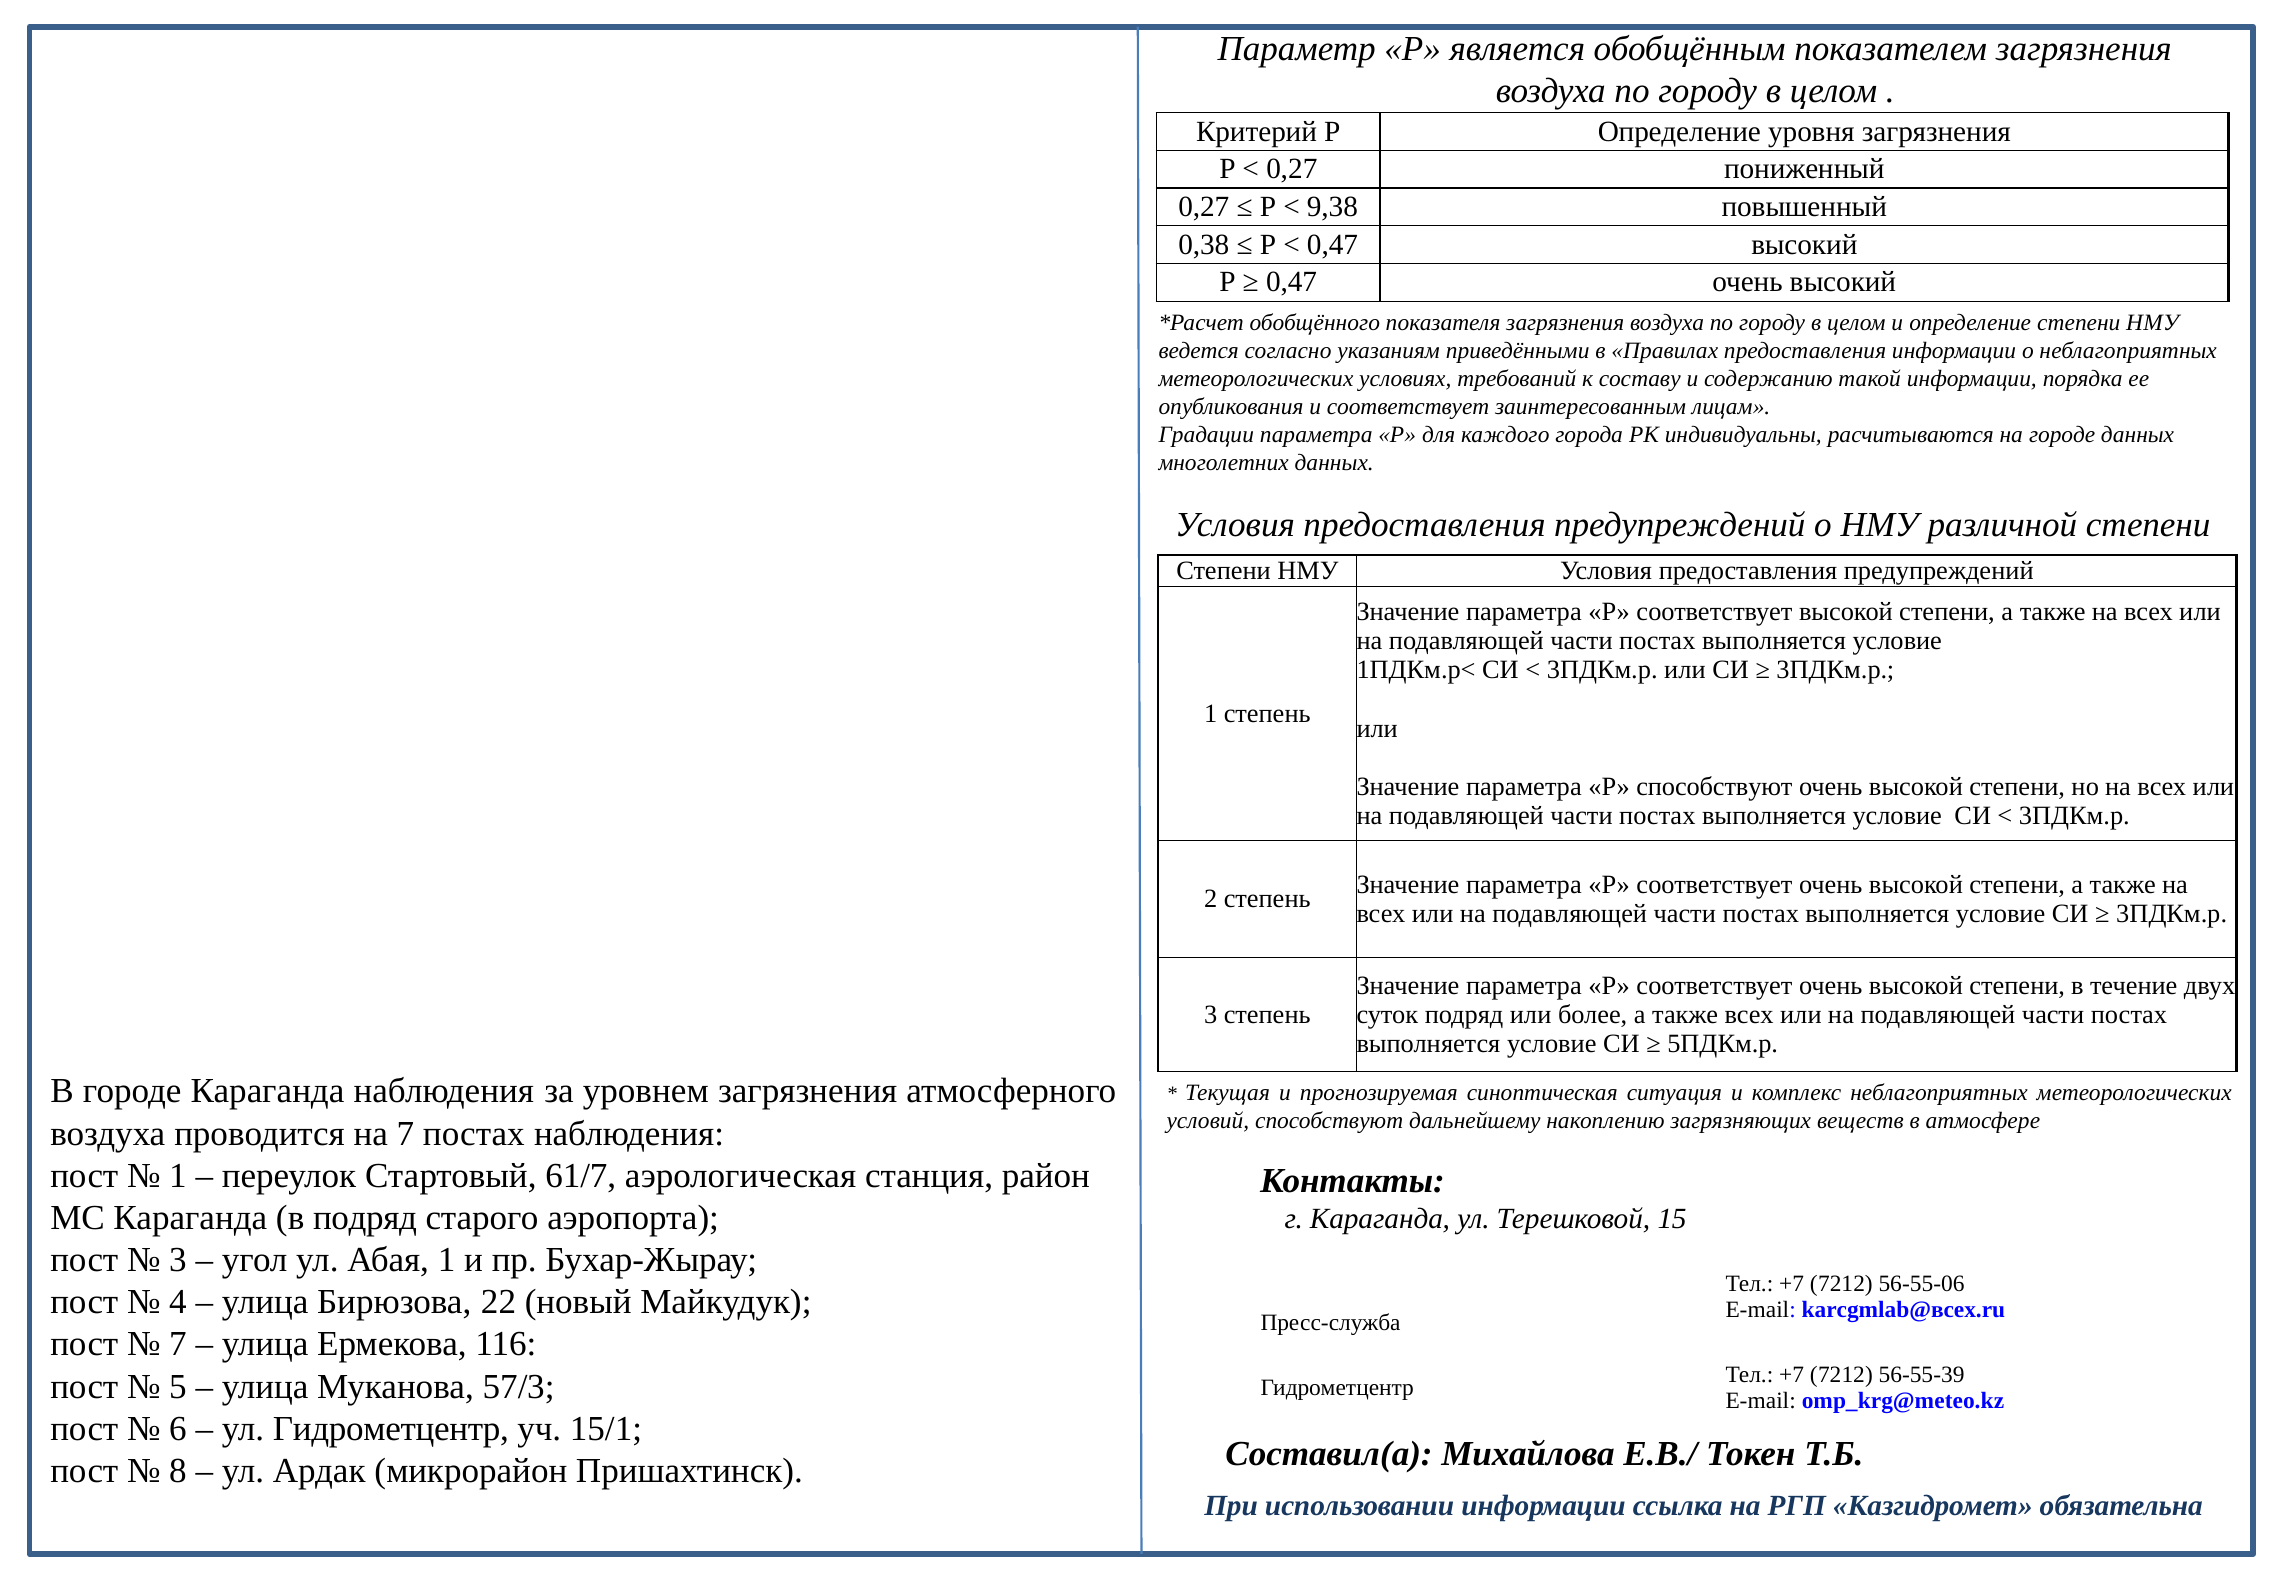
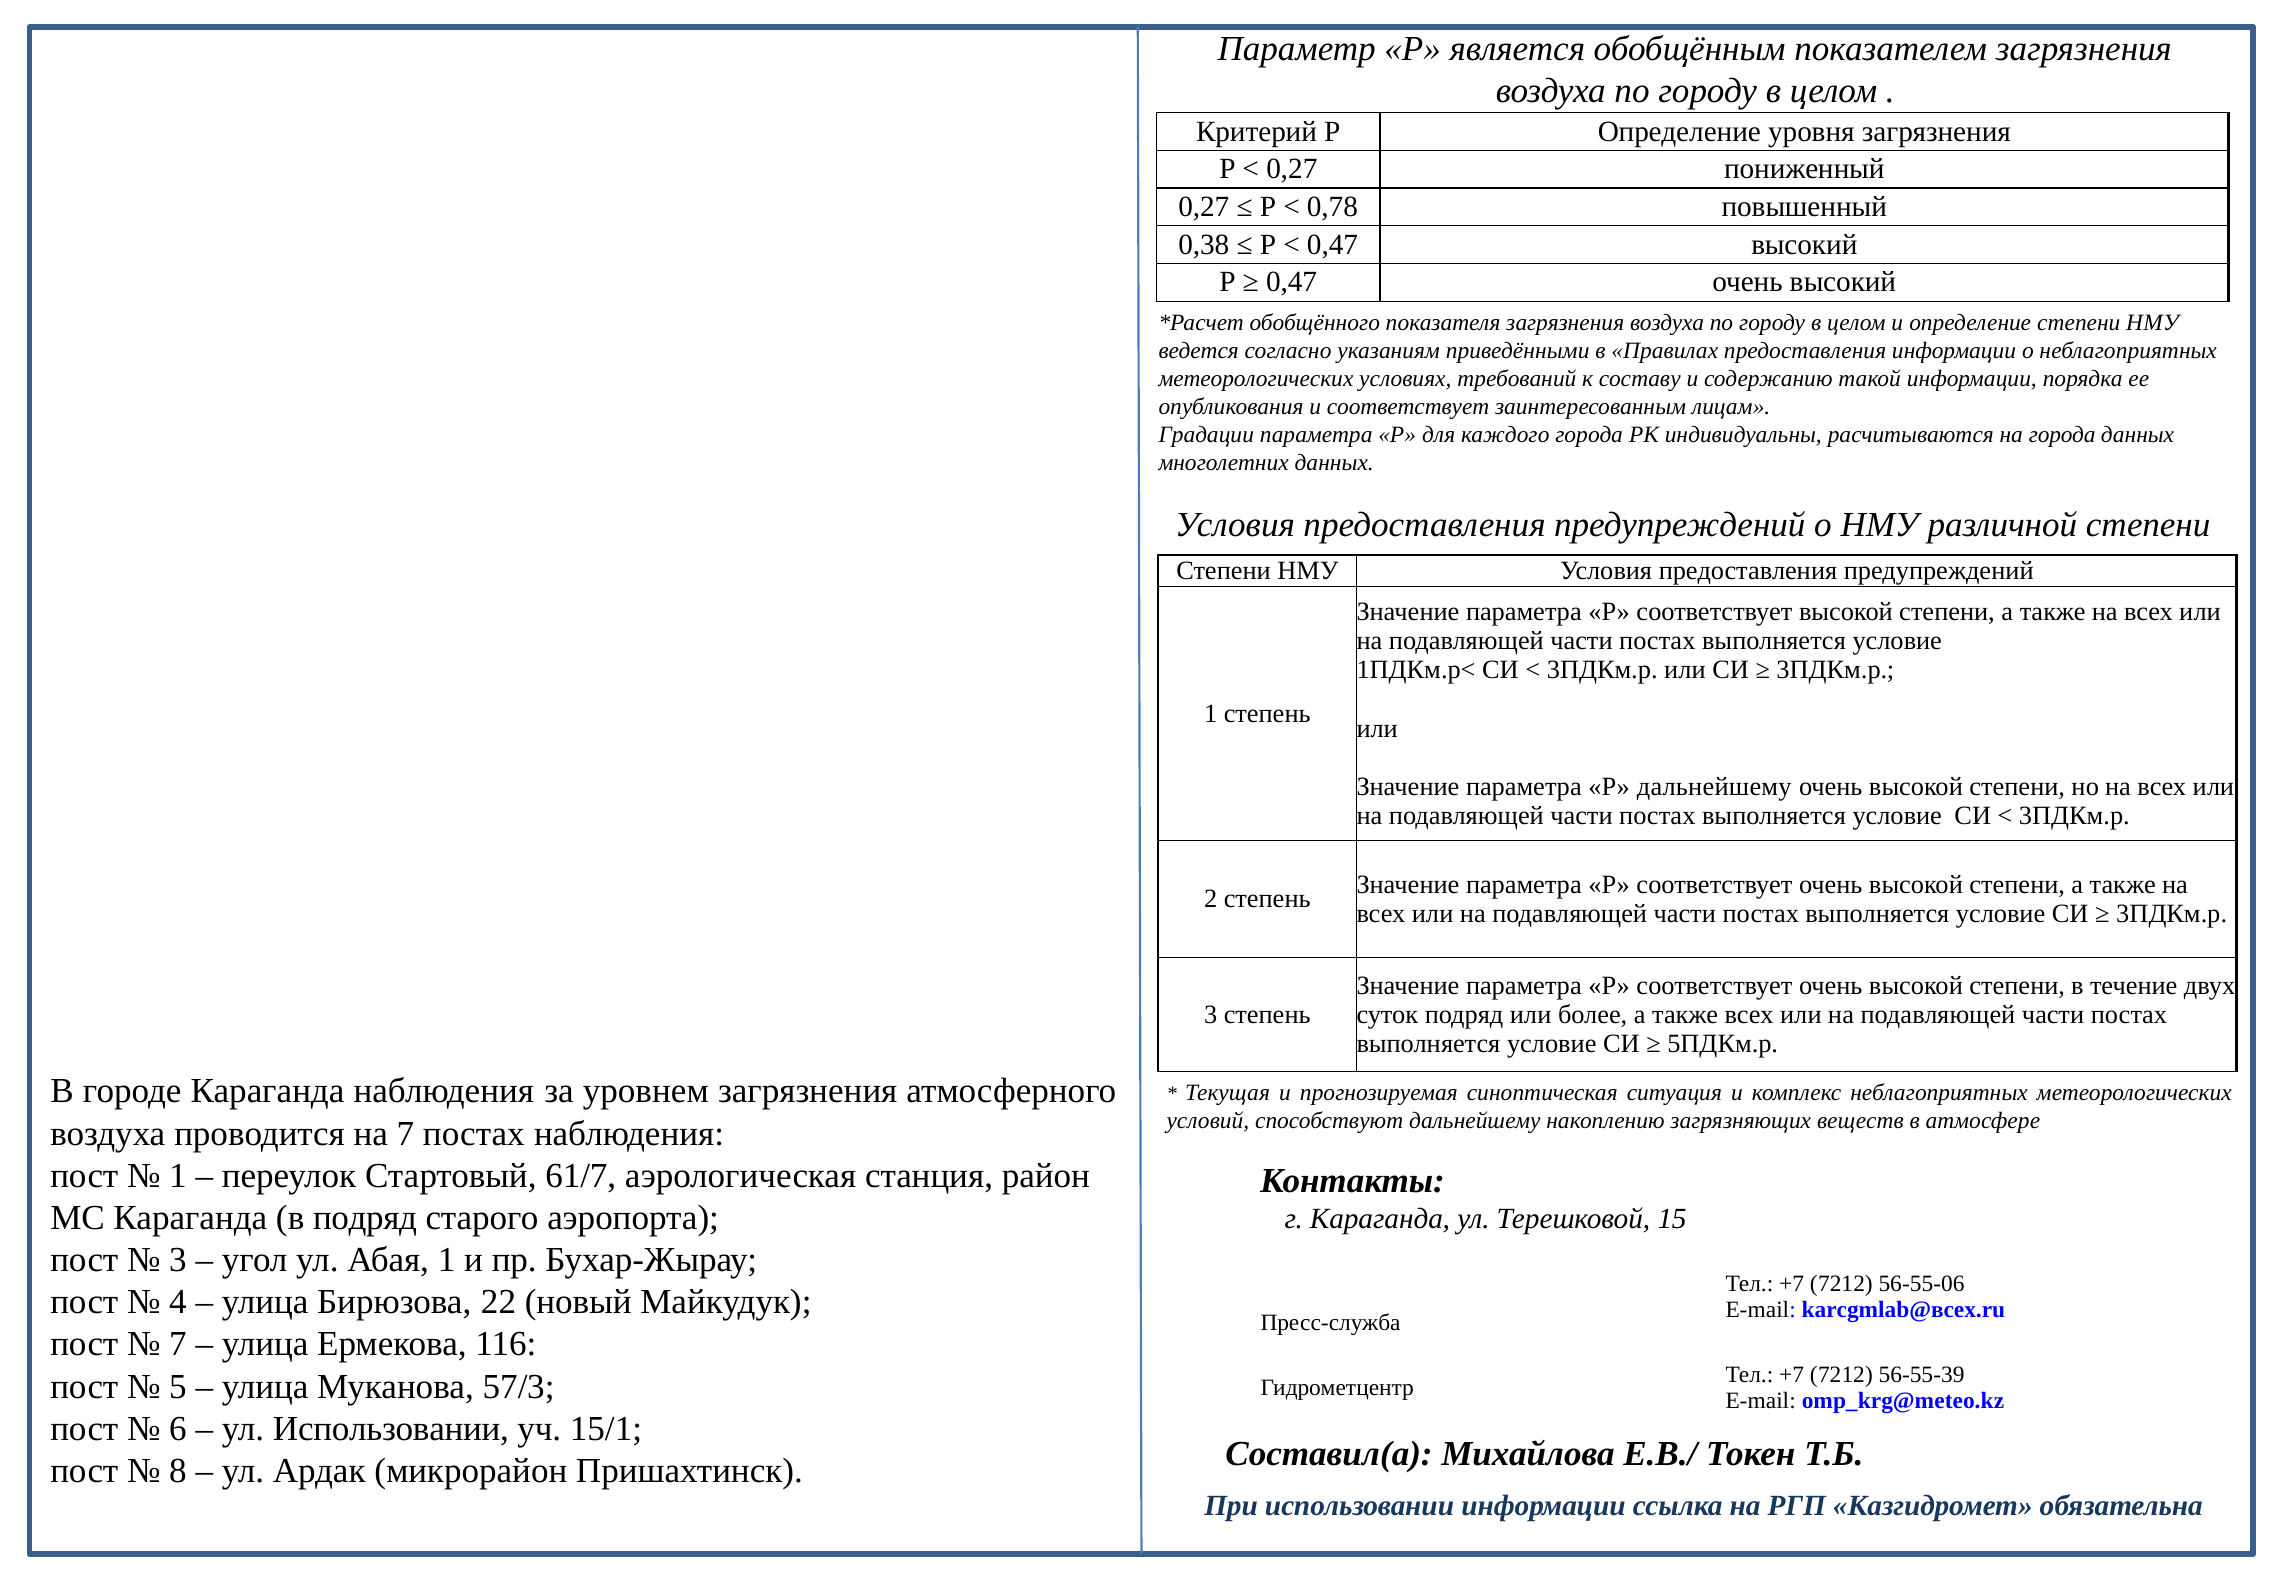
9,38: 9,38 -> 0,78
на городе: городе -> города
Р способствуют: способствуют -> дальнейшему
ул Гидрометцентр: Гидрометцентр -> Использовании
